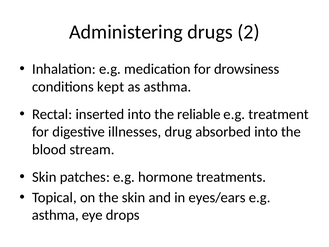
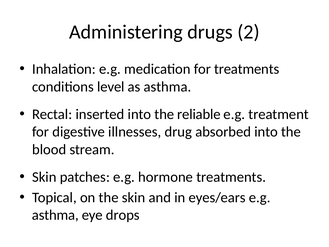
for drowsiness: drowsiness -> treatments
kept: kept -> level
